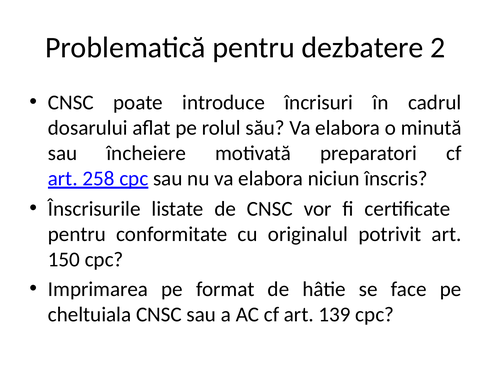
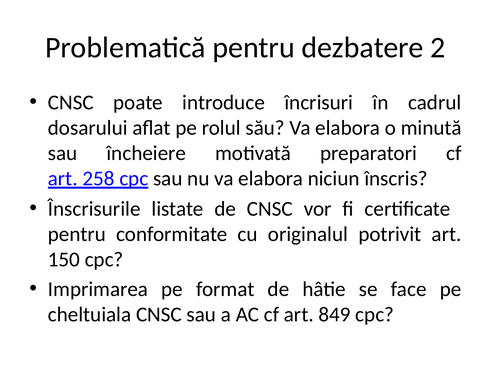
139: 139 -> 849
